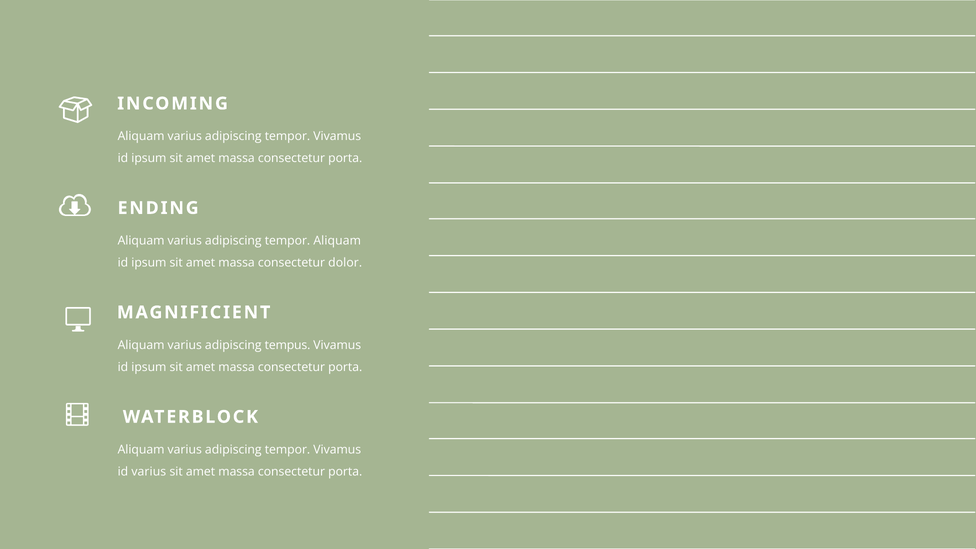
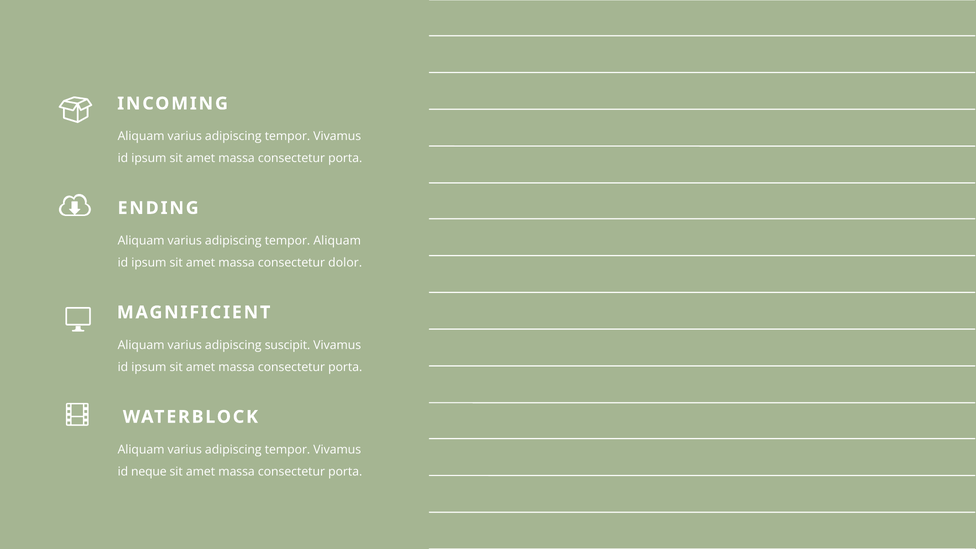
tempus: tempus -> suscipit
id varius: varius -> neque
